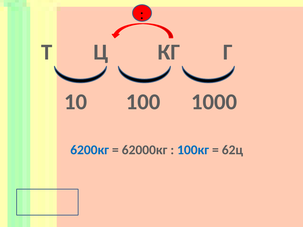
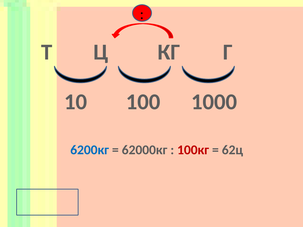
100кг colour: blue -> red
